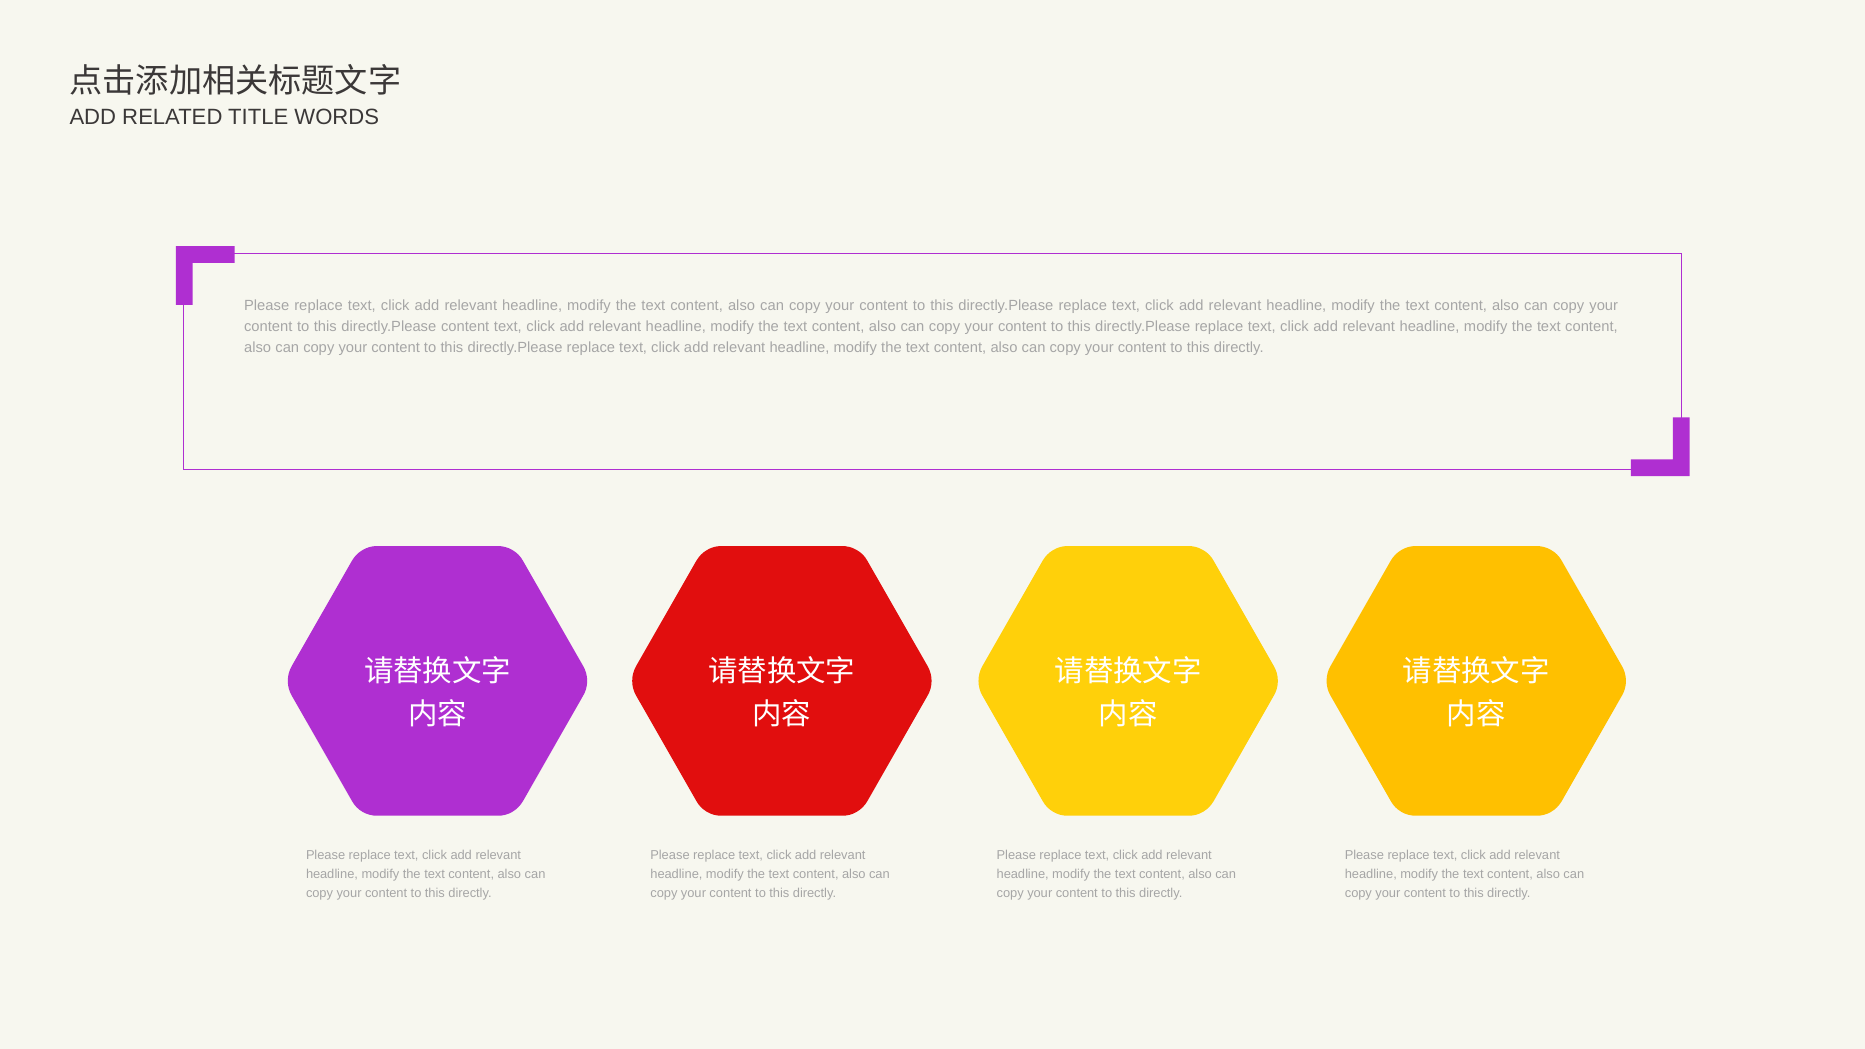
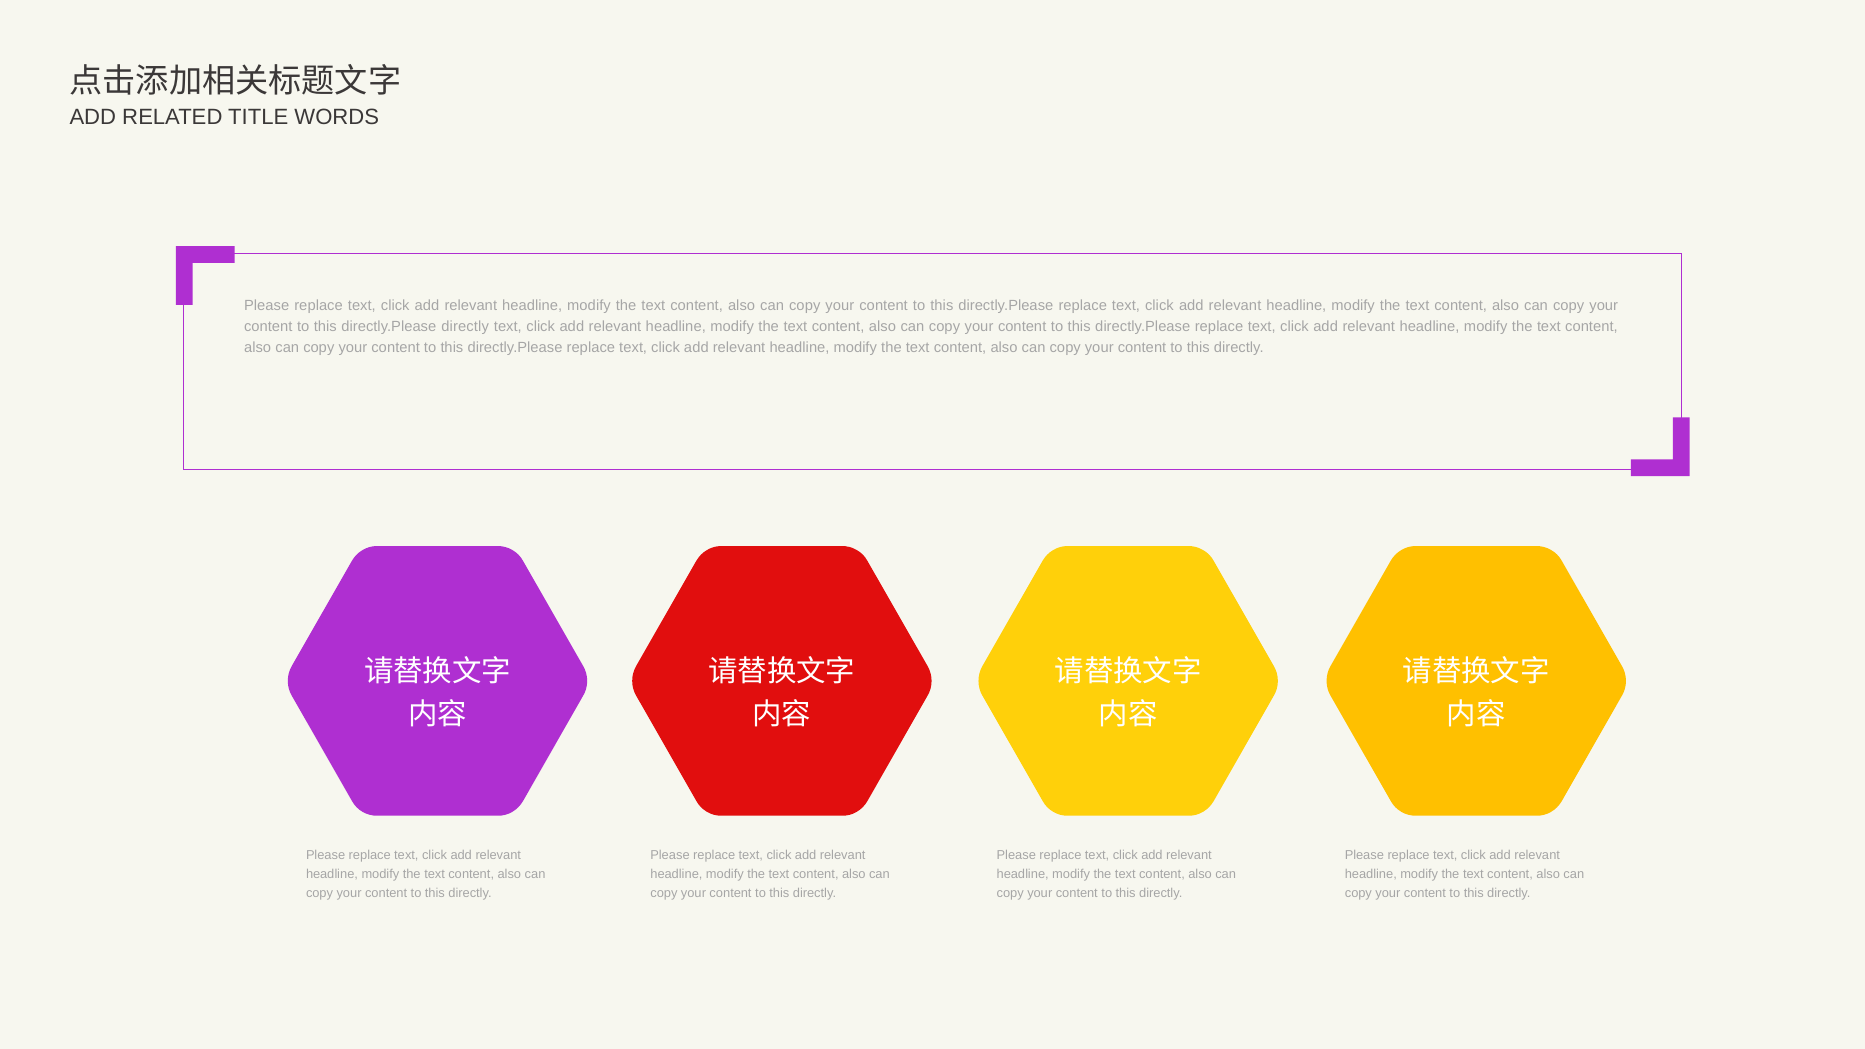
directly.Please content: content -> directly
